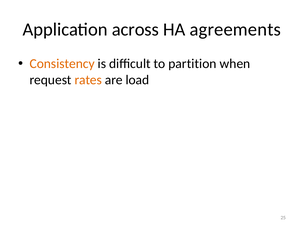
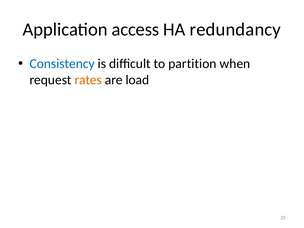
across: across -> access
agreements: agreements -> redundancy
Consistency colour: orange -> blue
